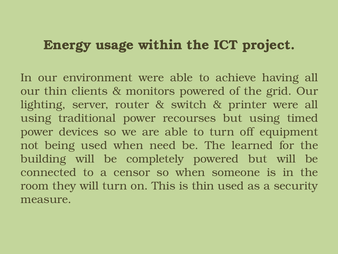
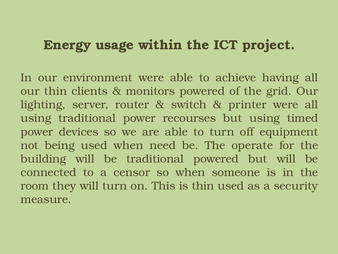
learned: learned -> operate
be completely: completely -> traditional
